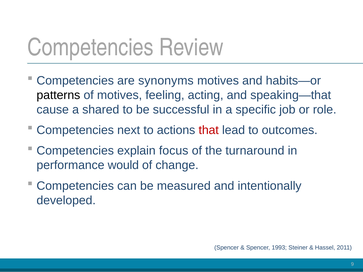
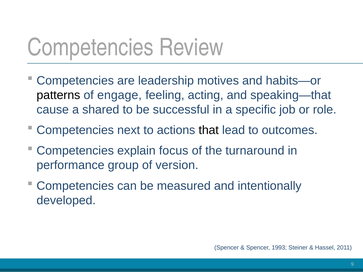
synonyms: synonyms -> leadership
of motives: motives -> engage
that colour: red -> black
would: would -> group
change: change -> version
